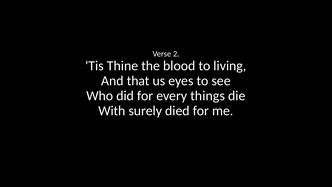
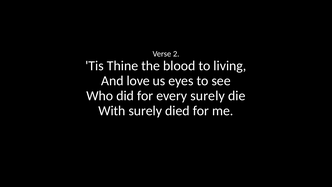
that: that -> love
every things: things -> surely
